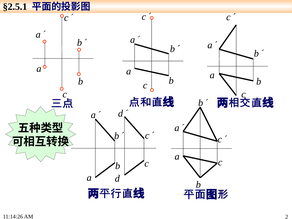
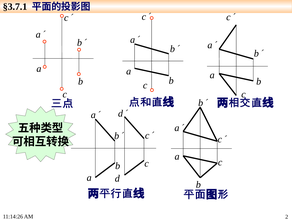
§2.5.1: §2.5.1 -> §3.7.1
